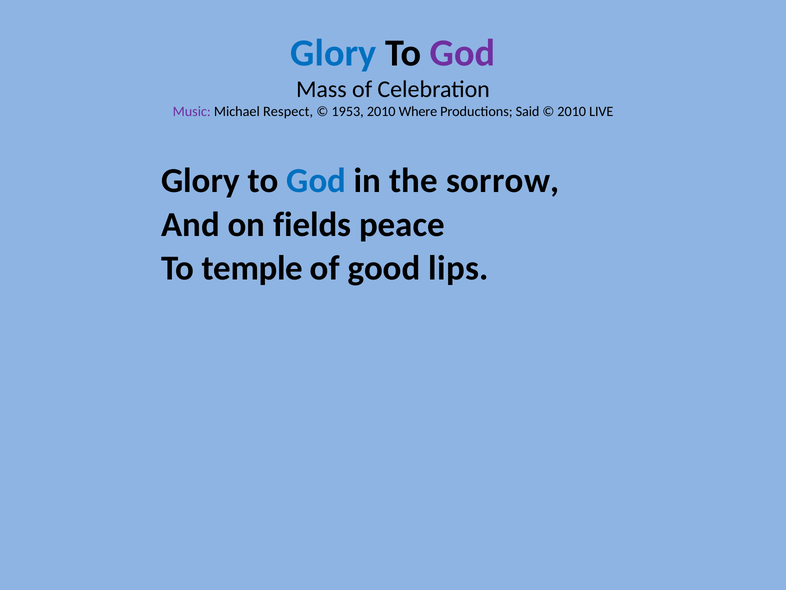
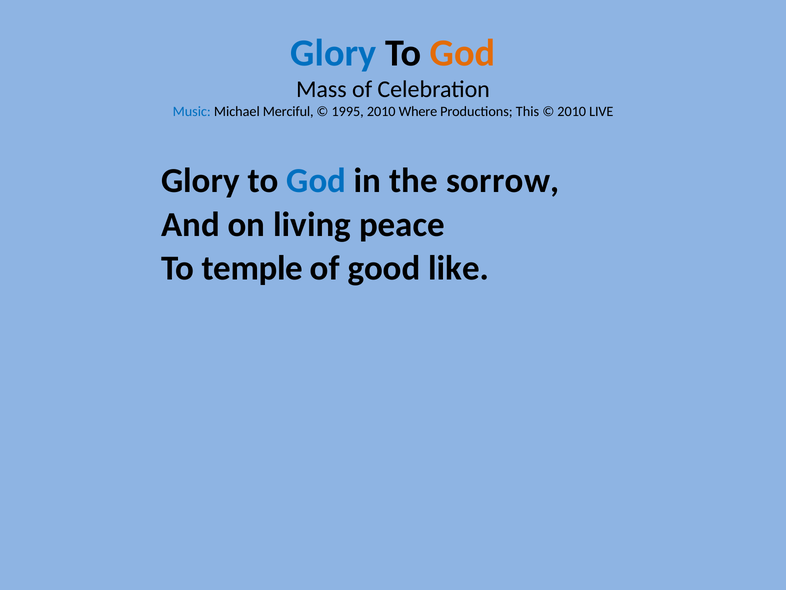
God at (463, 53) colour: purple -> orange
Music colour: purple -> blue
Respect: Respect -> Merciful
1953: 1953 -> 1995
Said: Said -> This
fields: fields -> living
lips: lips -> like
